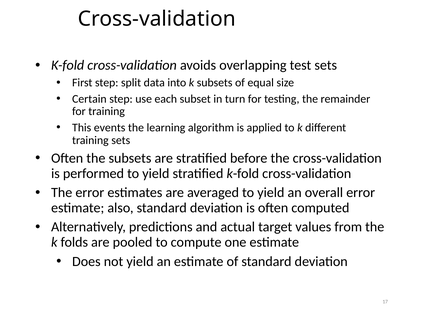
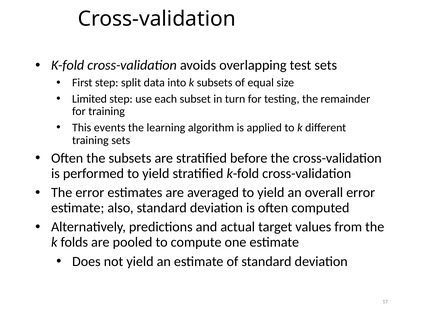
Certain: Certain -> Limited
